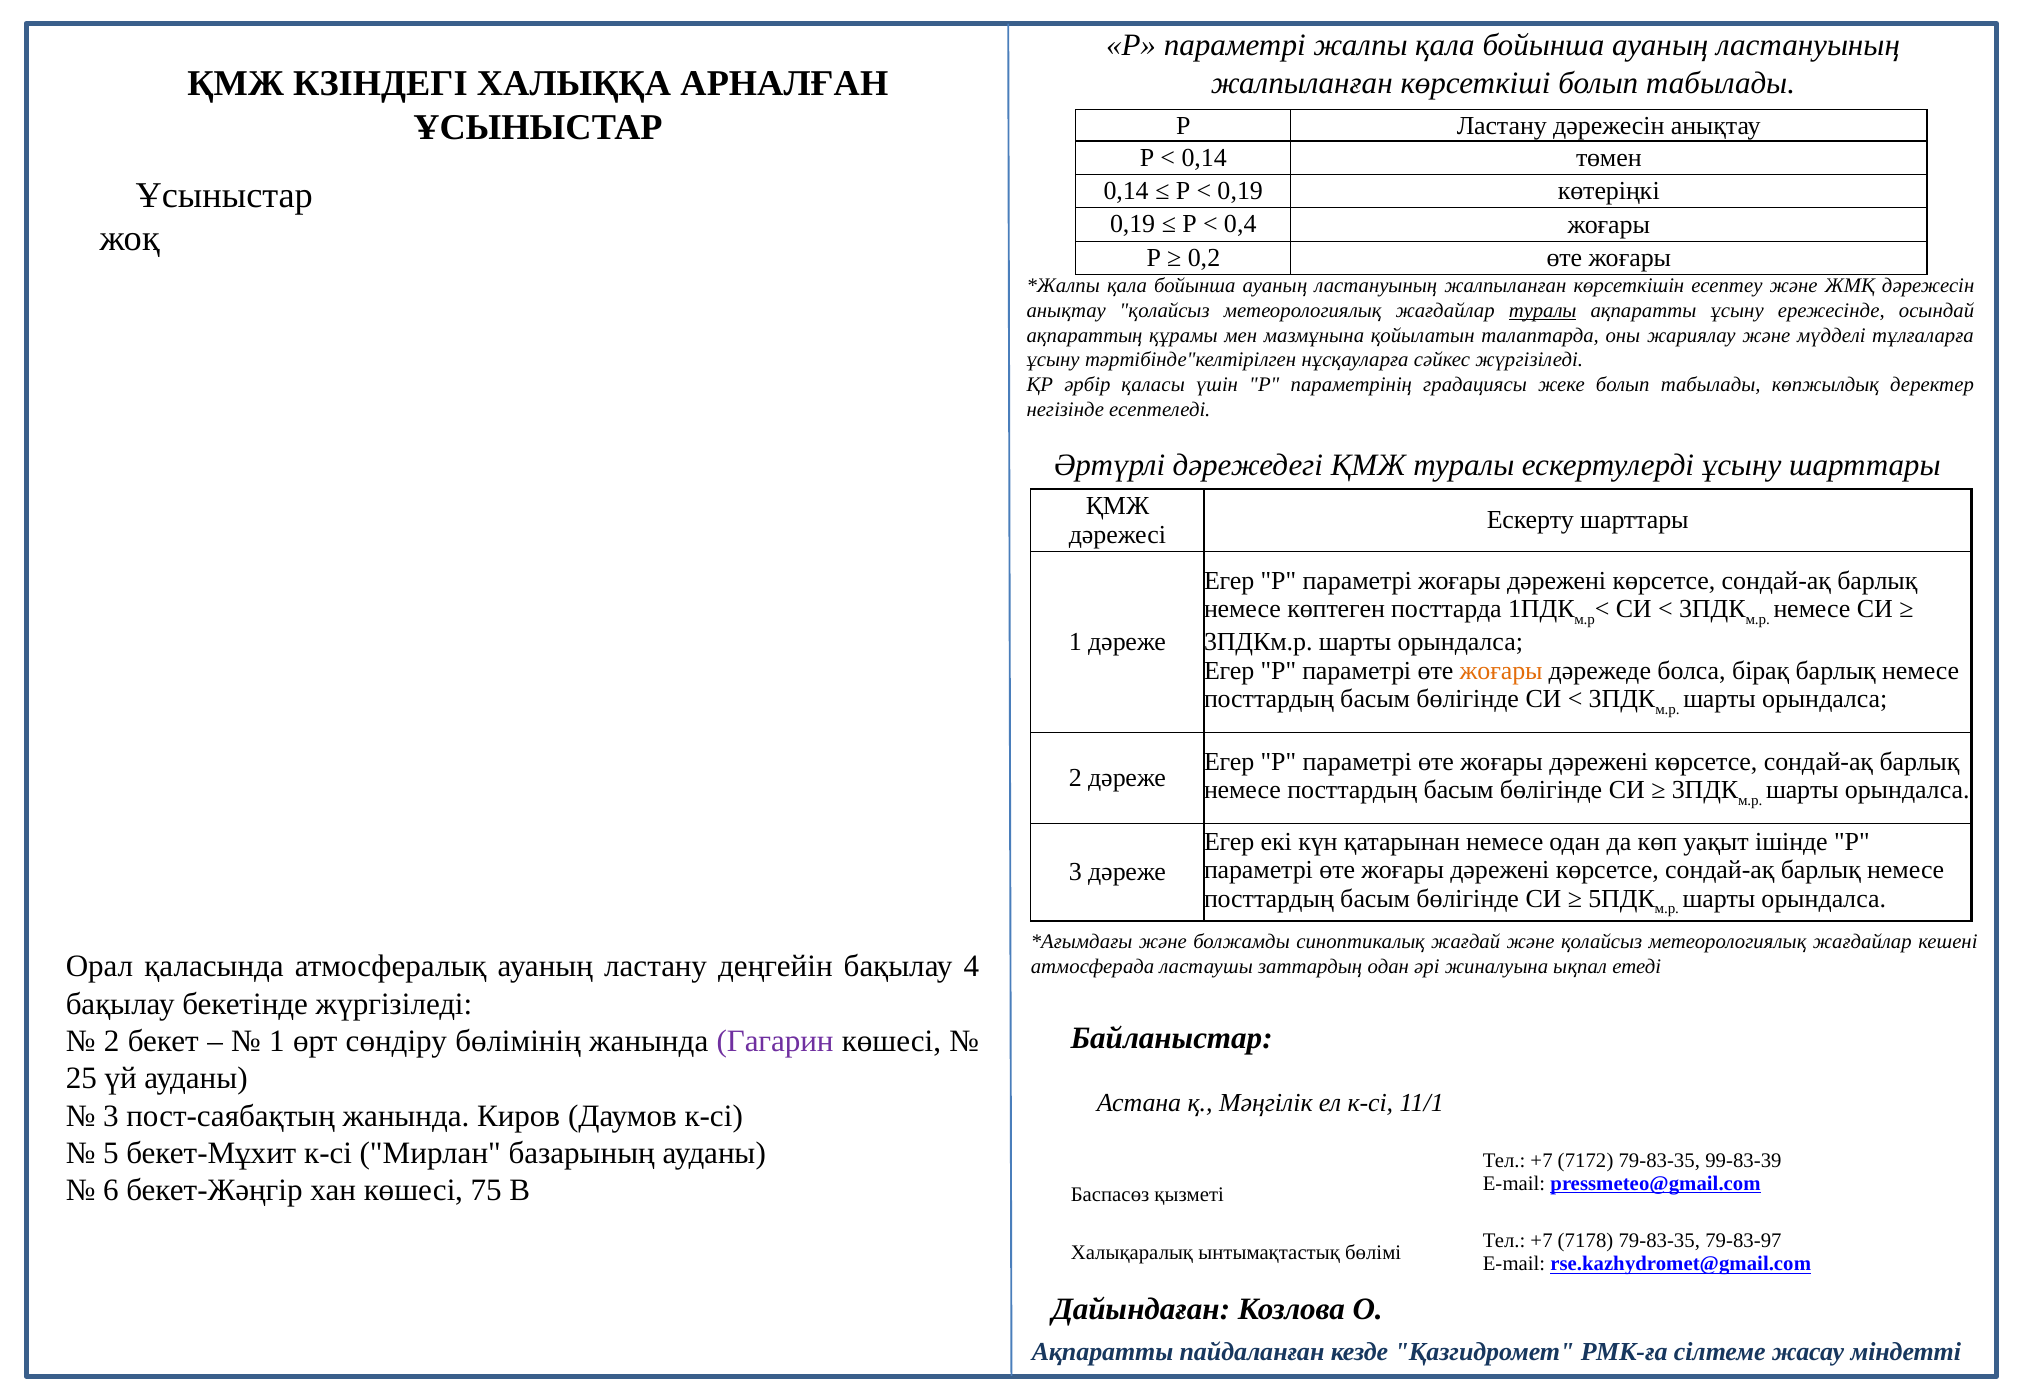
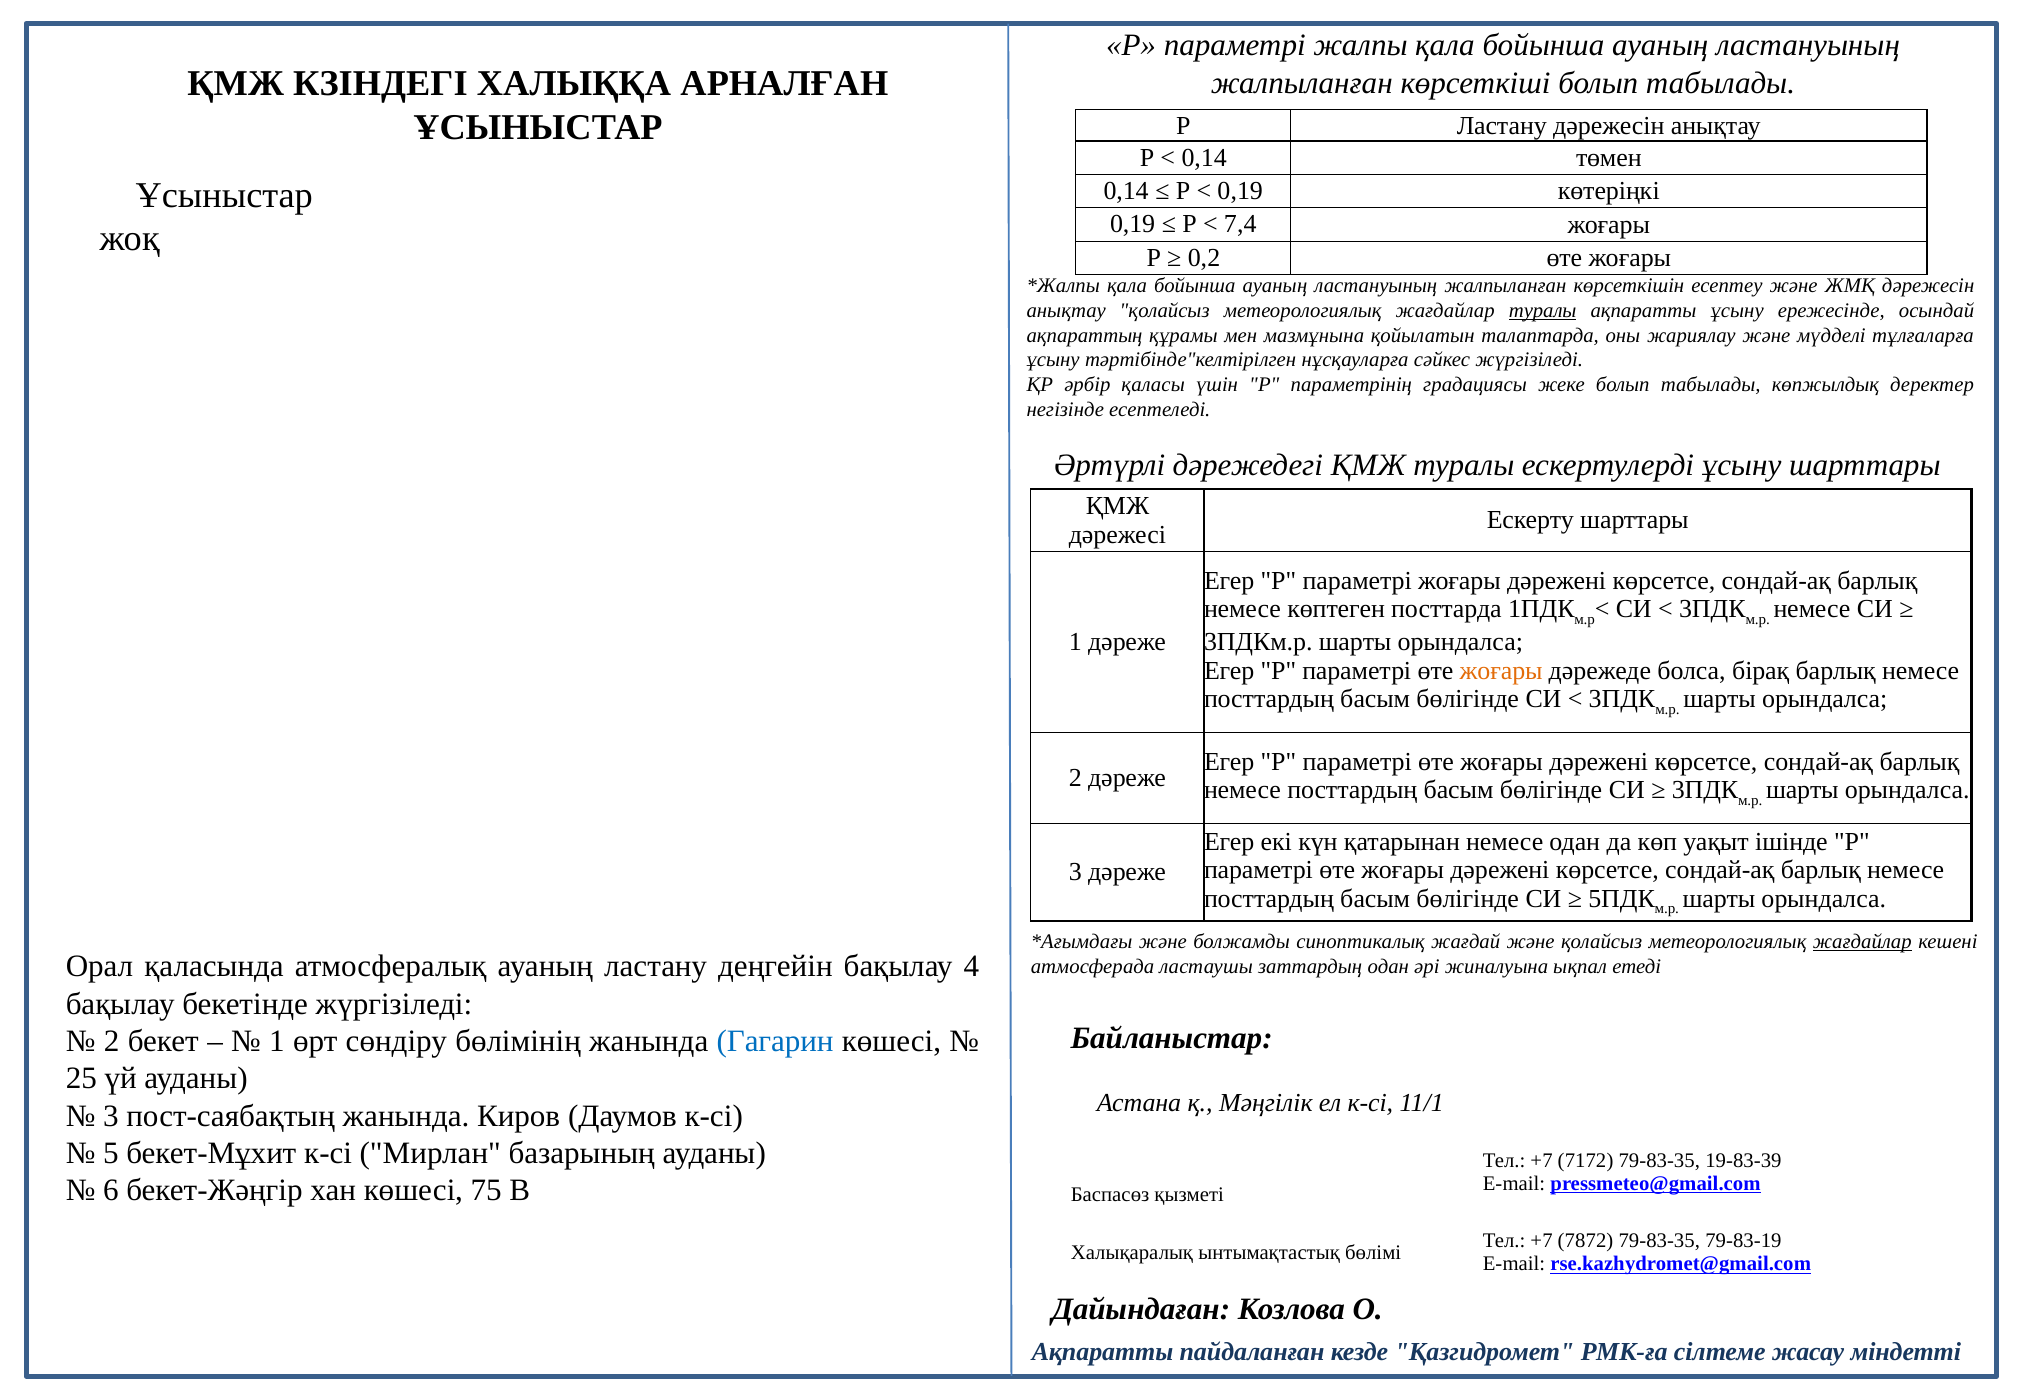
0,4: 0,4 -> 7,4
жағдайлар at (1862, 942) underline: none -> present
Гагарин colour: purple -> blue
99-83-39: 99-83-39 -> 19-83-39
7178: 7178 -> 7872
79-83-97: 79-83-97 -> 79-83-19
